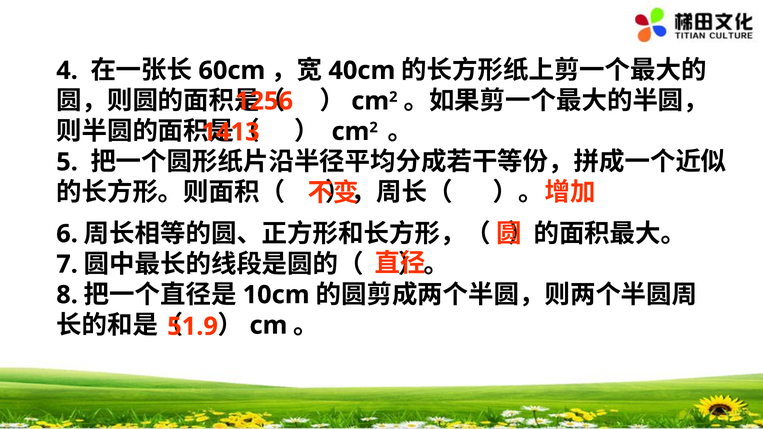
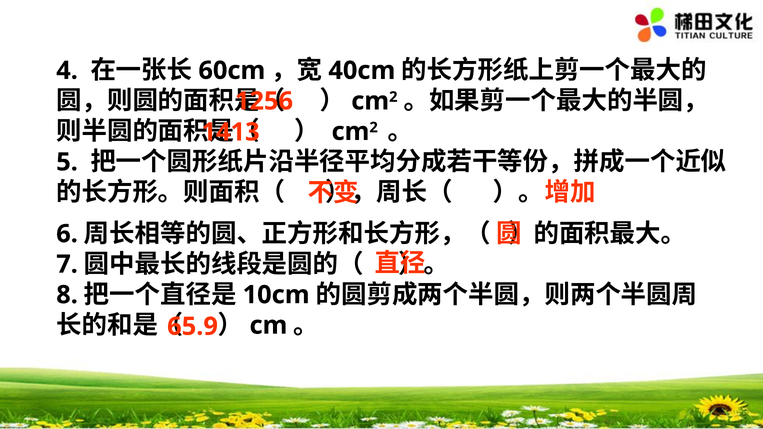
51.9: 51.9 -> 65.9
